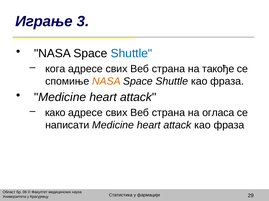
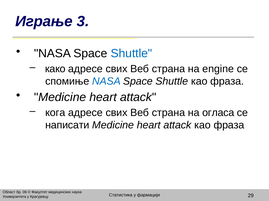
кога: кога -> како
такође: такође -> engine
NASA at (106, 82) colour: orange -> blue
како: како -> кога
